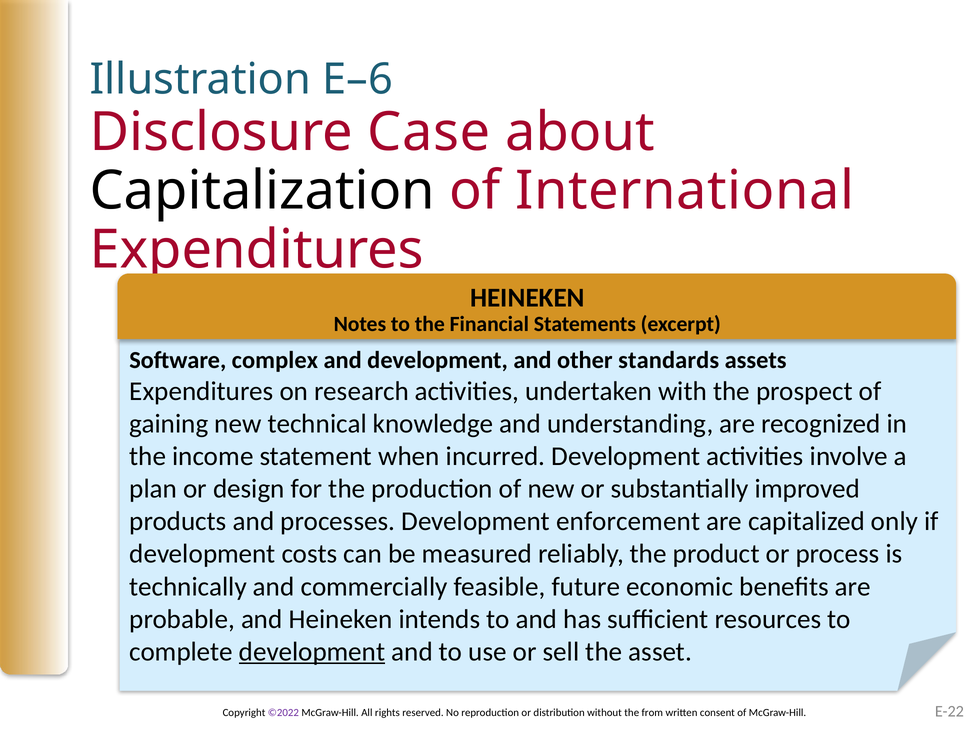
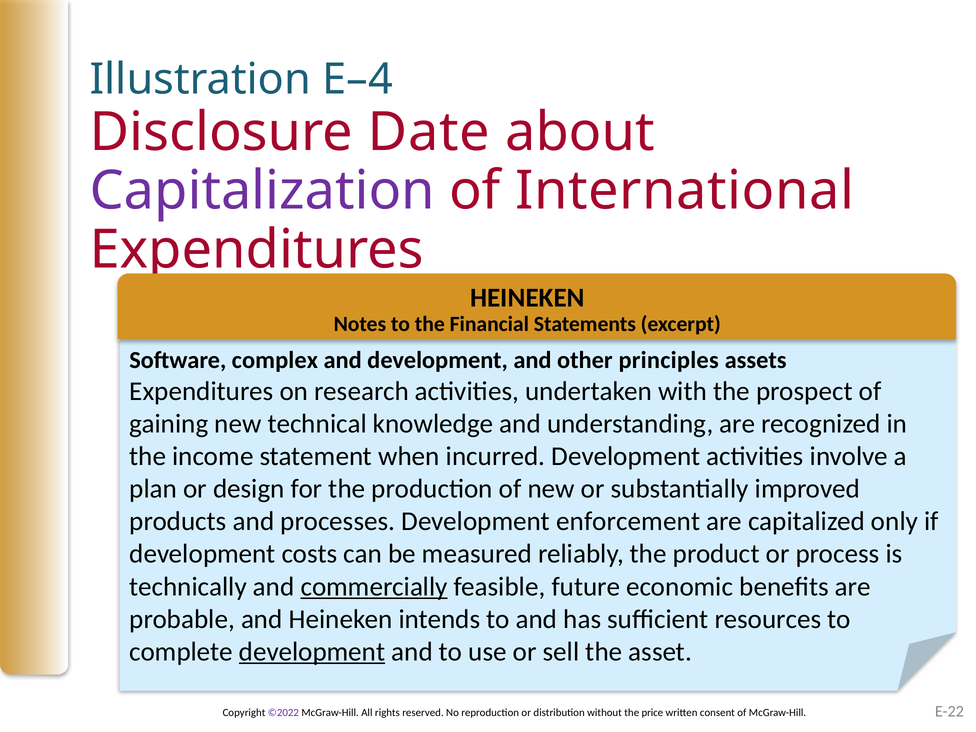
E–6: E–6 -> E–4
Case: Case -> Date
Capitalization colour: black -> purple
standards: standards -> principles
commercially underline: none -> present
from: from -> price
